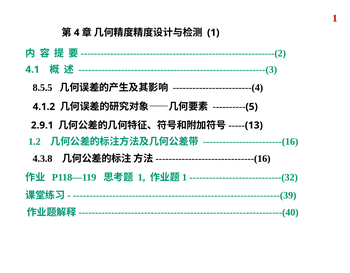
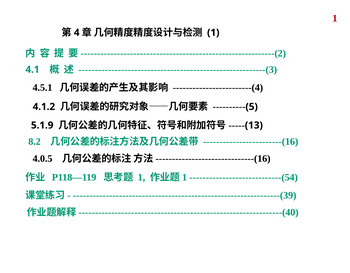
8.5.5: 8.5.5 -> 4.5.1
2.9.1: 2.9.1 -> 5.1.9
1.2: 1.2 -> 8.2
4.3.8: 4.3.8 -> 4.0.5
----------------------------(32: ----------------------------(32 -> ----------------------------(54
